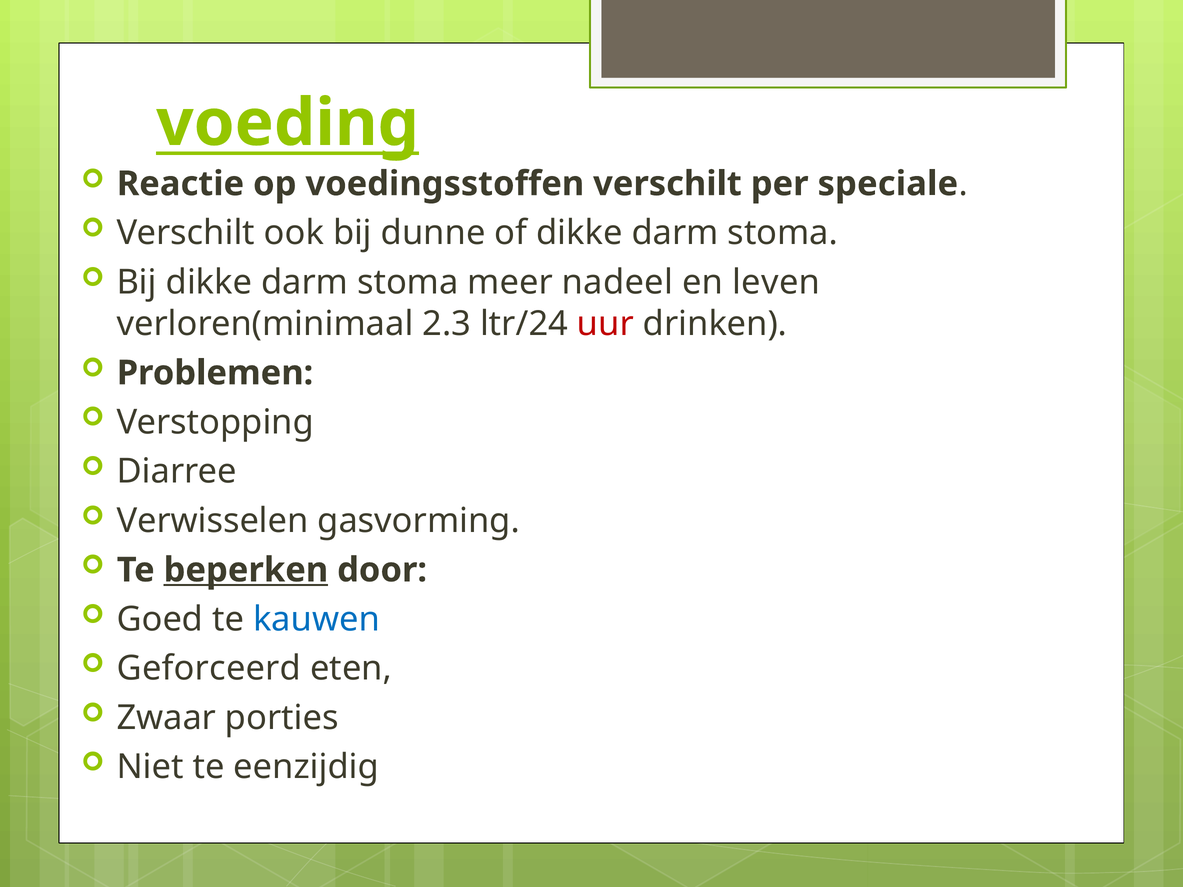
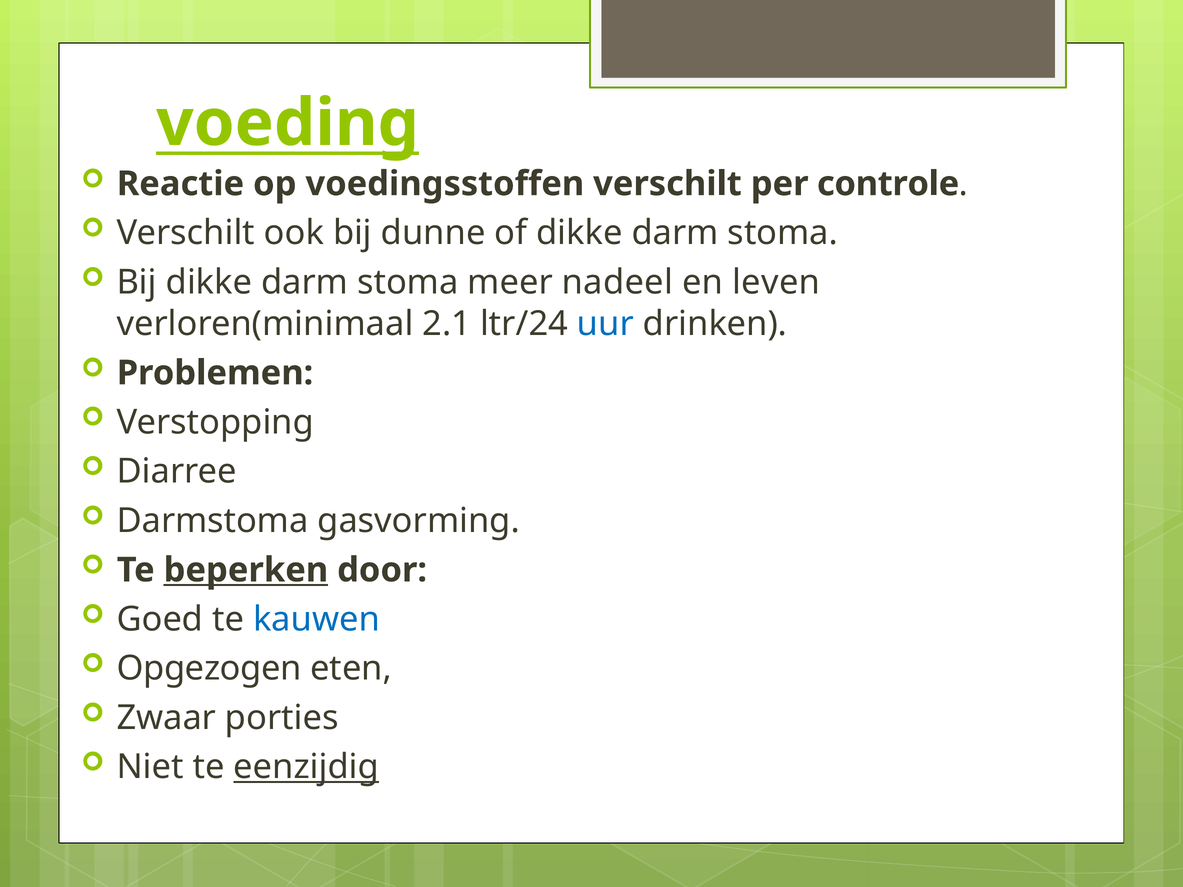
speciale: speciale -> controle
2.3: 2.3 -> 2.1
uur colour: red -> blue
Verwisselen: Verwisselen -> Darmstoma
Geforceerd: Geforceerd -> Opgezogen
eenzijdig underline: none -> present
